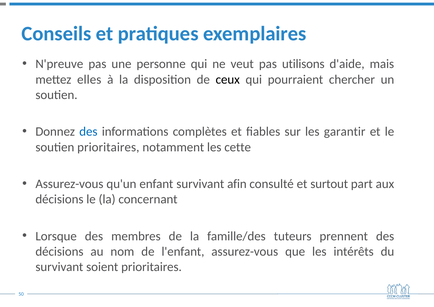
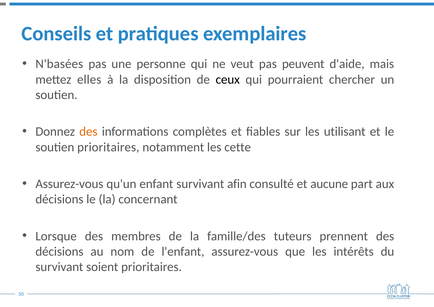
N'preuve: N'preuve -> N'basées
utilisons: utilisons -> peuvent
des at (88, 132) colour: blue -> orange
garantir: garantir -> utilisant
surtout: surtout -> aucune
